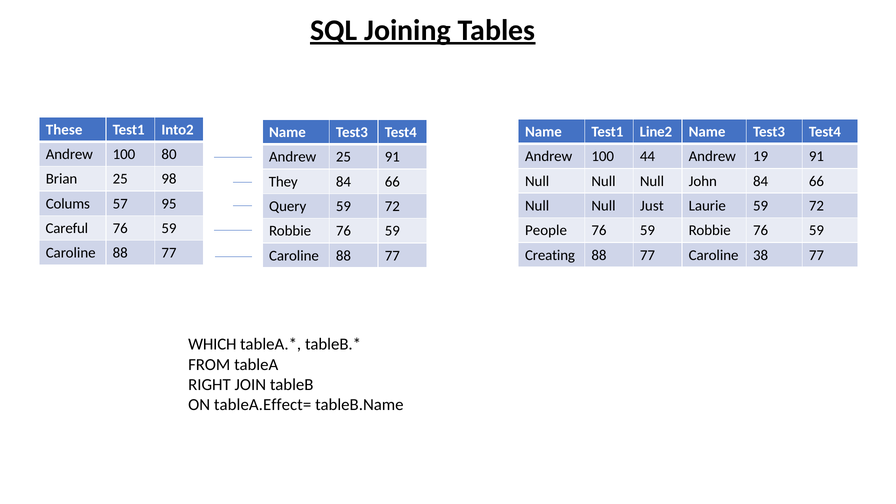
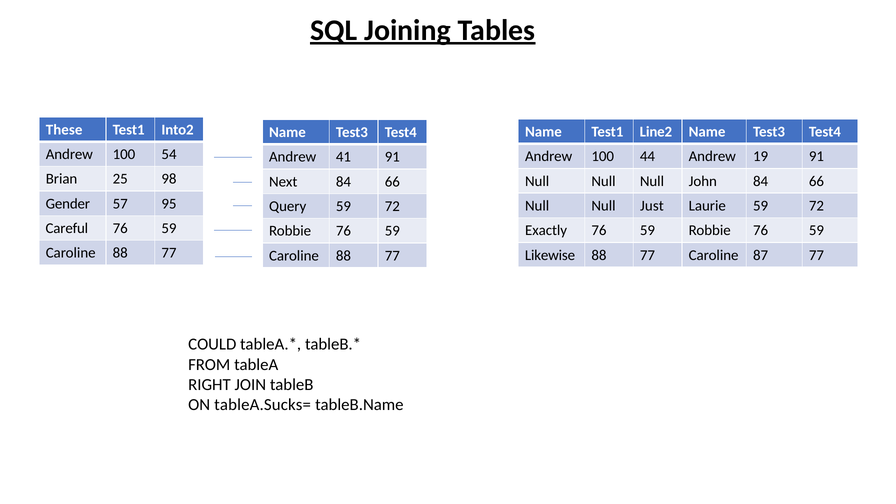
80: 80 -> 54
Andrew 25: 25 -> 41
They: They -> Next
Colums: Colums -> Gender
People: People -> Exactly
Creating: Creating -> Likewise
38: 38 -> 87
WHICH: WHICH -> COULD
tableA.Effect=: tableA.Effect= -> tableA.Sucks=
